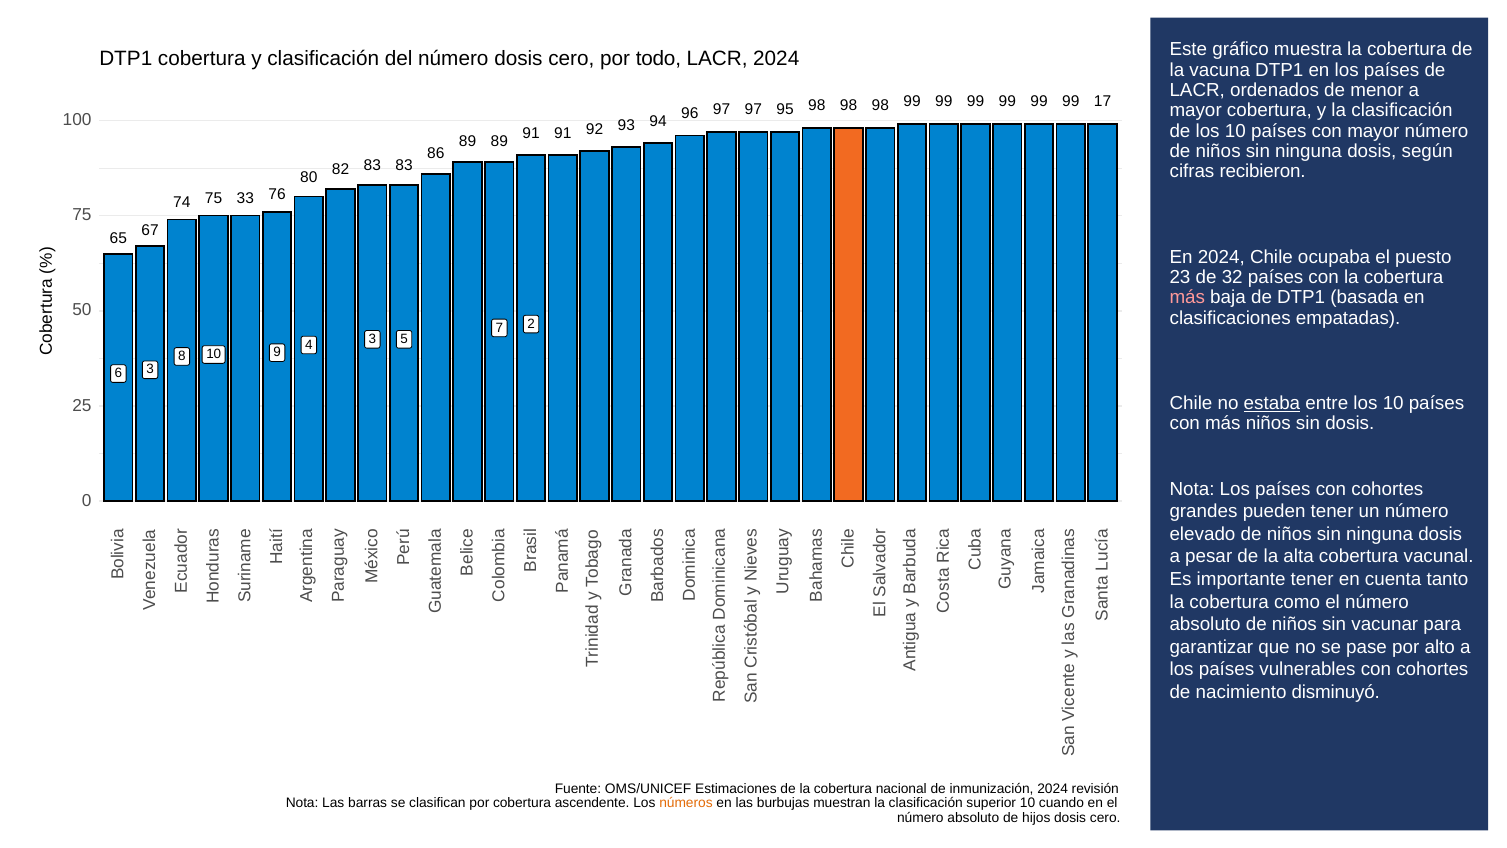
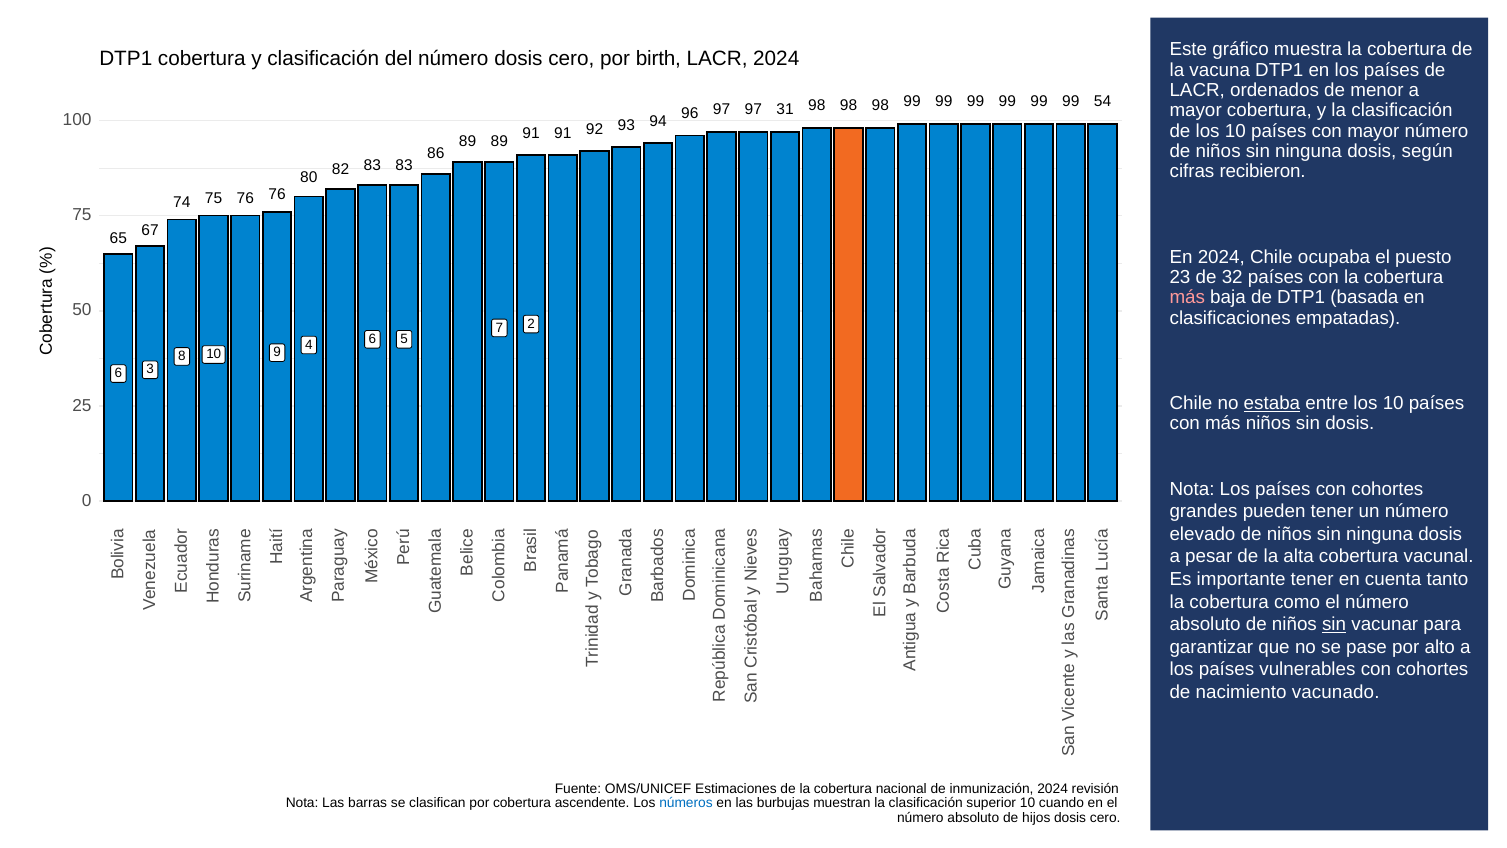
todo: todo -> birth
17: 17 -> 54
95: 95 -> 31
75 33: 33 -> 76
4 3: 3 -> 6
sin at (1334, 624) underline: none -> present
disminuyó: disminuyó -> vacunado
números colour: orange -> blue
